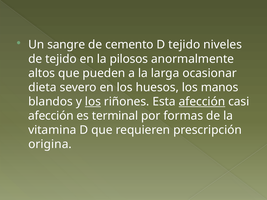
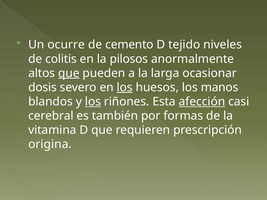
sangre: sangre -> ocurre
de tejido: tejido -> colitis
que at (69, 73) underline: none -> present
dieta: dieta -> dosis
los at (125, 87) underline: none -> present
afección at (51, 116): afección -> cerebral
terminal: terminal -> también
